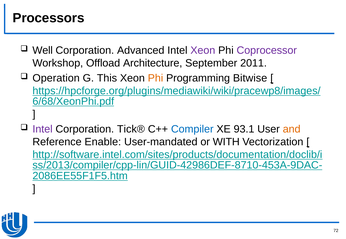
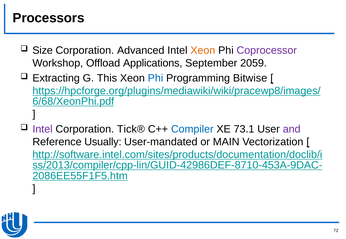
Well: Well -> Size
Xeon at (203, 51) colour: purple -> orange
Architecture: Architecture -> Applications
2011: 2011 -> 2059
Operation: Operation -> Extracting
Phi at (155, 78) colour: orange -> blue
93.1: 93.1 -> 73.1
and colour: orange -> purple
Enable: Enable -> Usually
WITH: WITH -> MAIN
